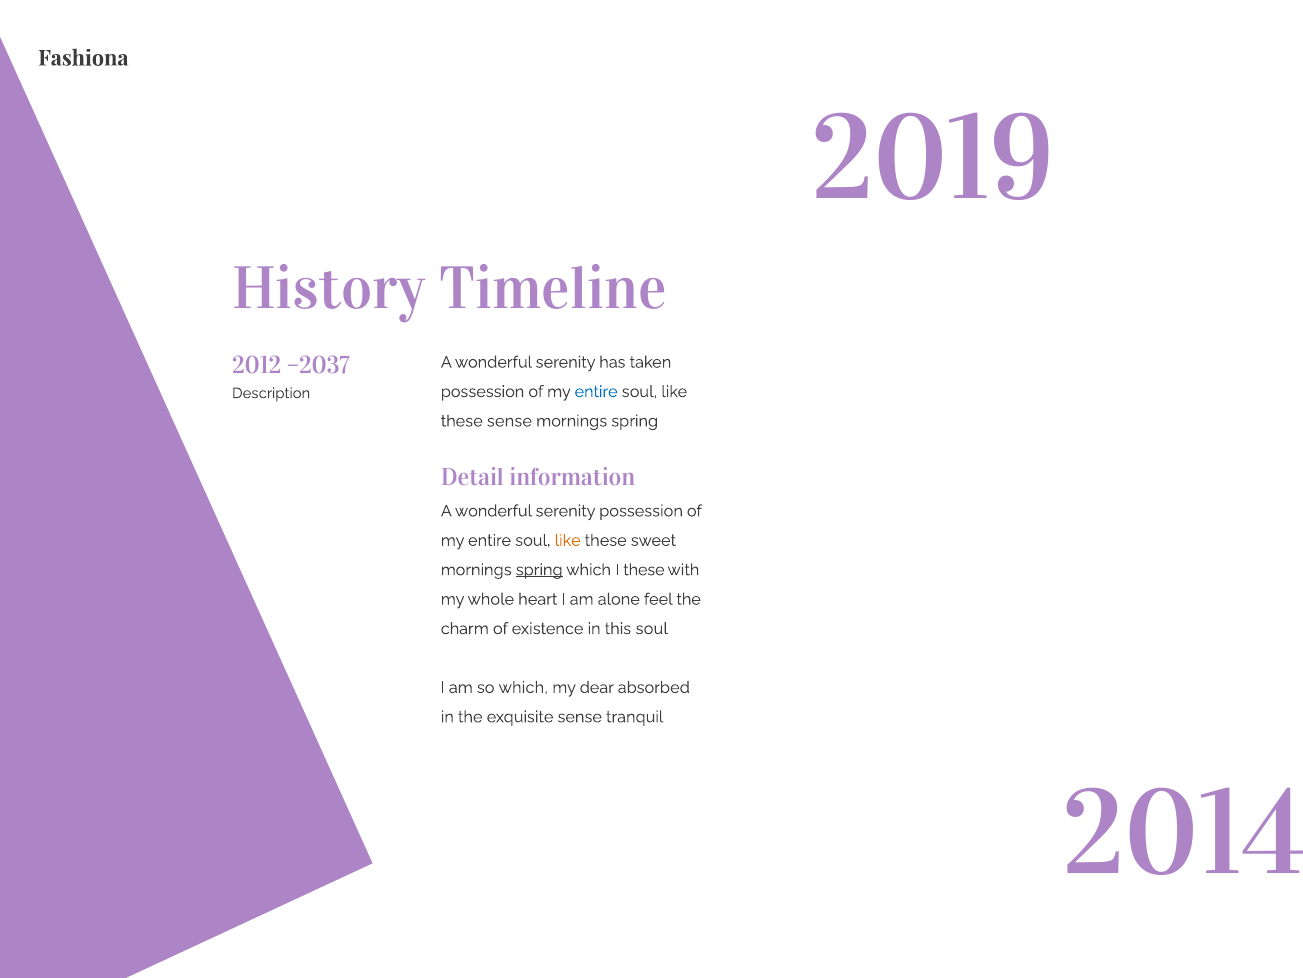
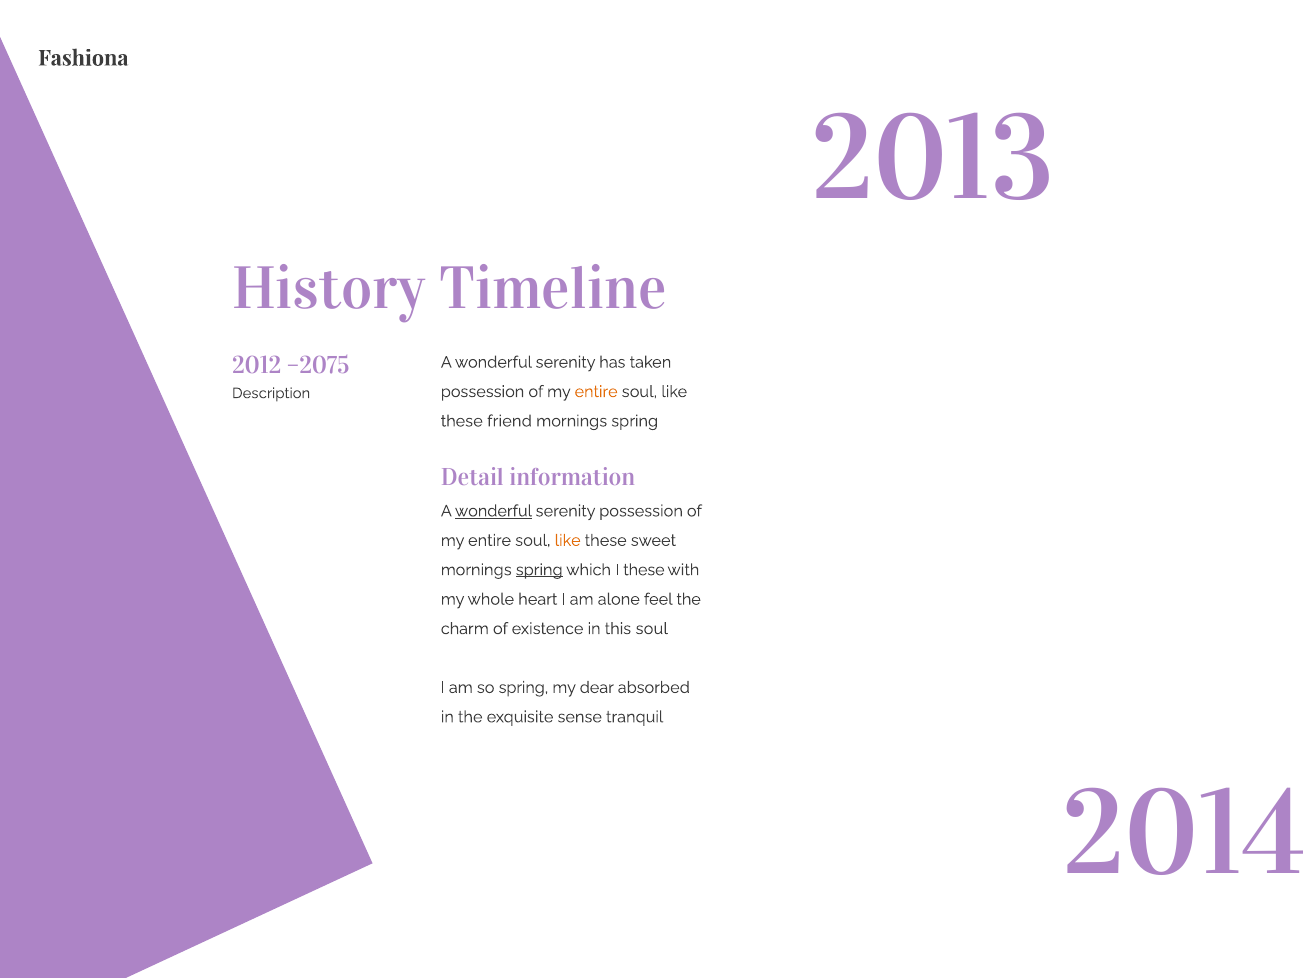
2019: 2019 -> 2013
–2037: –2037 -> –2075
entire at (596, 391) colour: blue -> orange
these sense: sense -> friend
wonderful at (493, 511) underline: none -> present
so which: which -> spring
